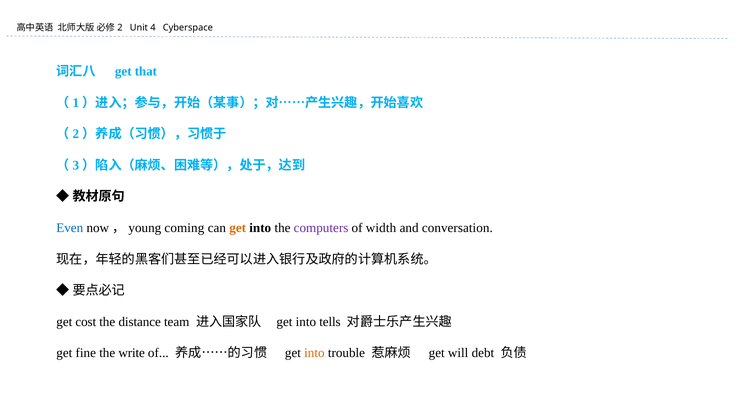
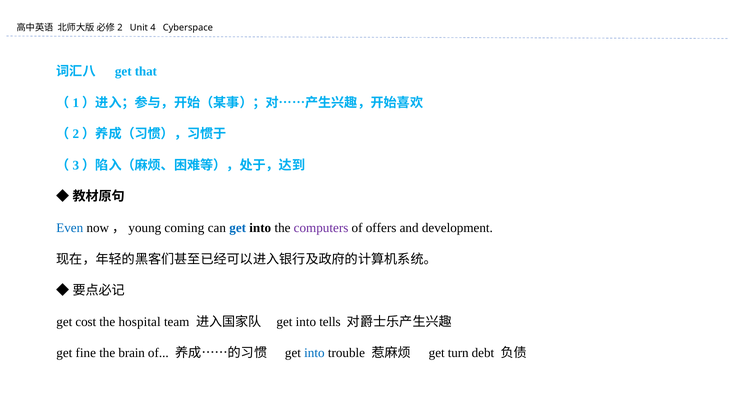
get at (238, 228) colour: orange -> blue
width: width -> offers
conversation: conversation -> development
distance: distance -> hospital
write: write -> brain
into at (314, 353) colour: orange -> blue
will: will -> turn
